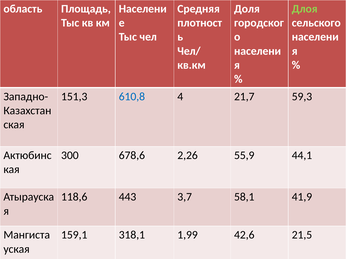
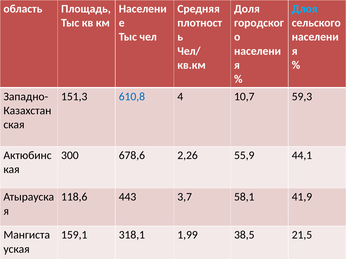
Длоя colour: light green -> light blue
21,7: 21,7 -> 10,7
42,6: 42,6 -> 38,5
